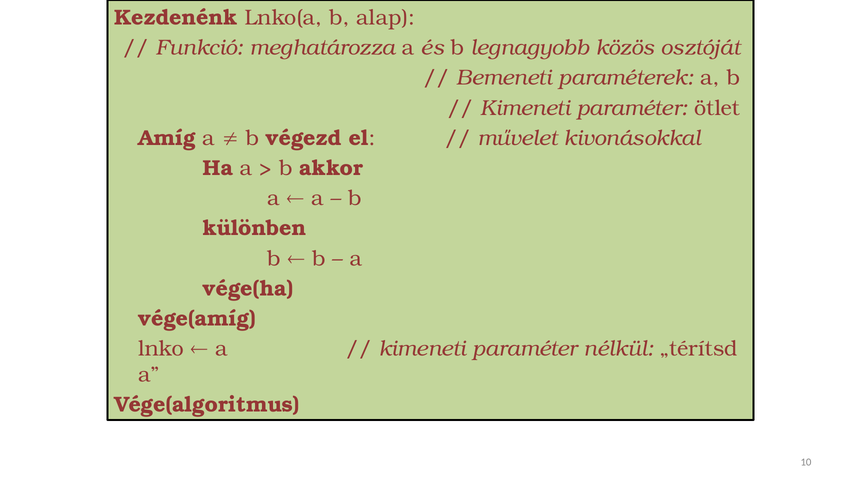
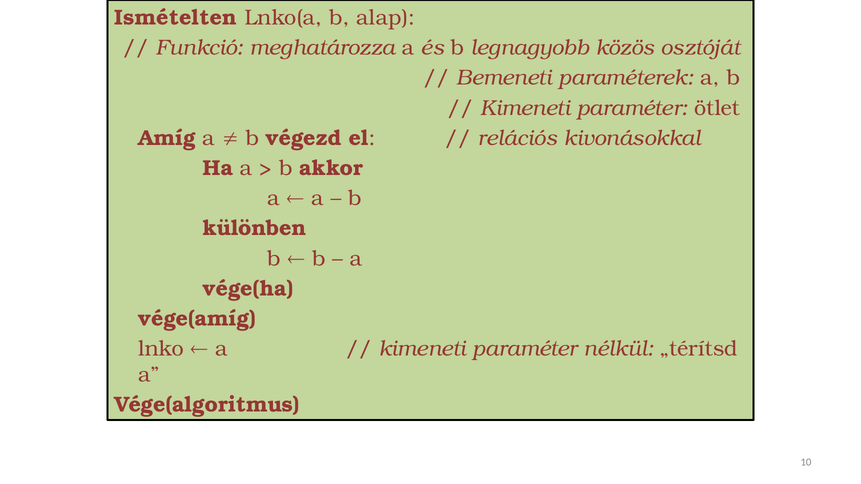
Kezdenénk: Kezdenénk -> Ismételten
művelet: művelet -> relációs
